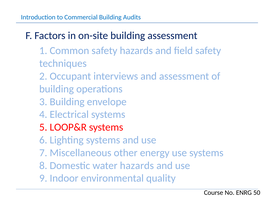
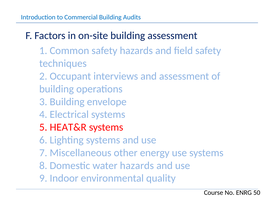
LOOP&R: LOOP&R -> HEAT&R
